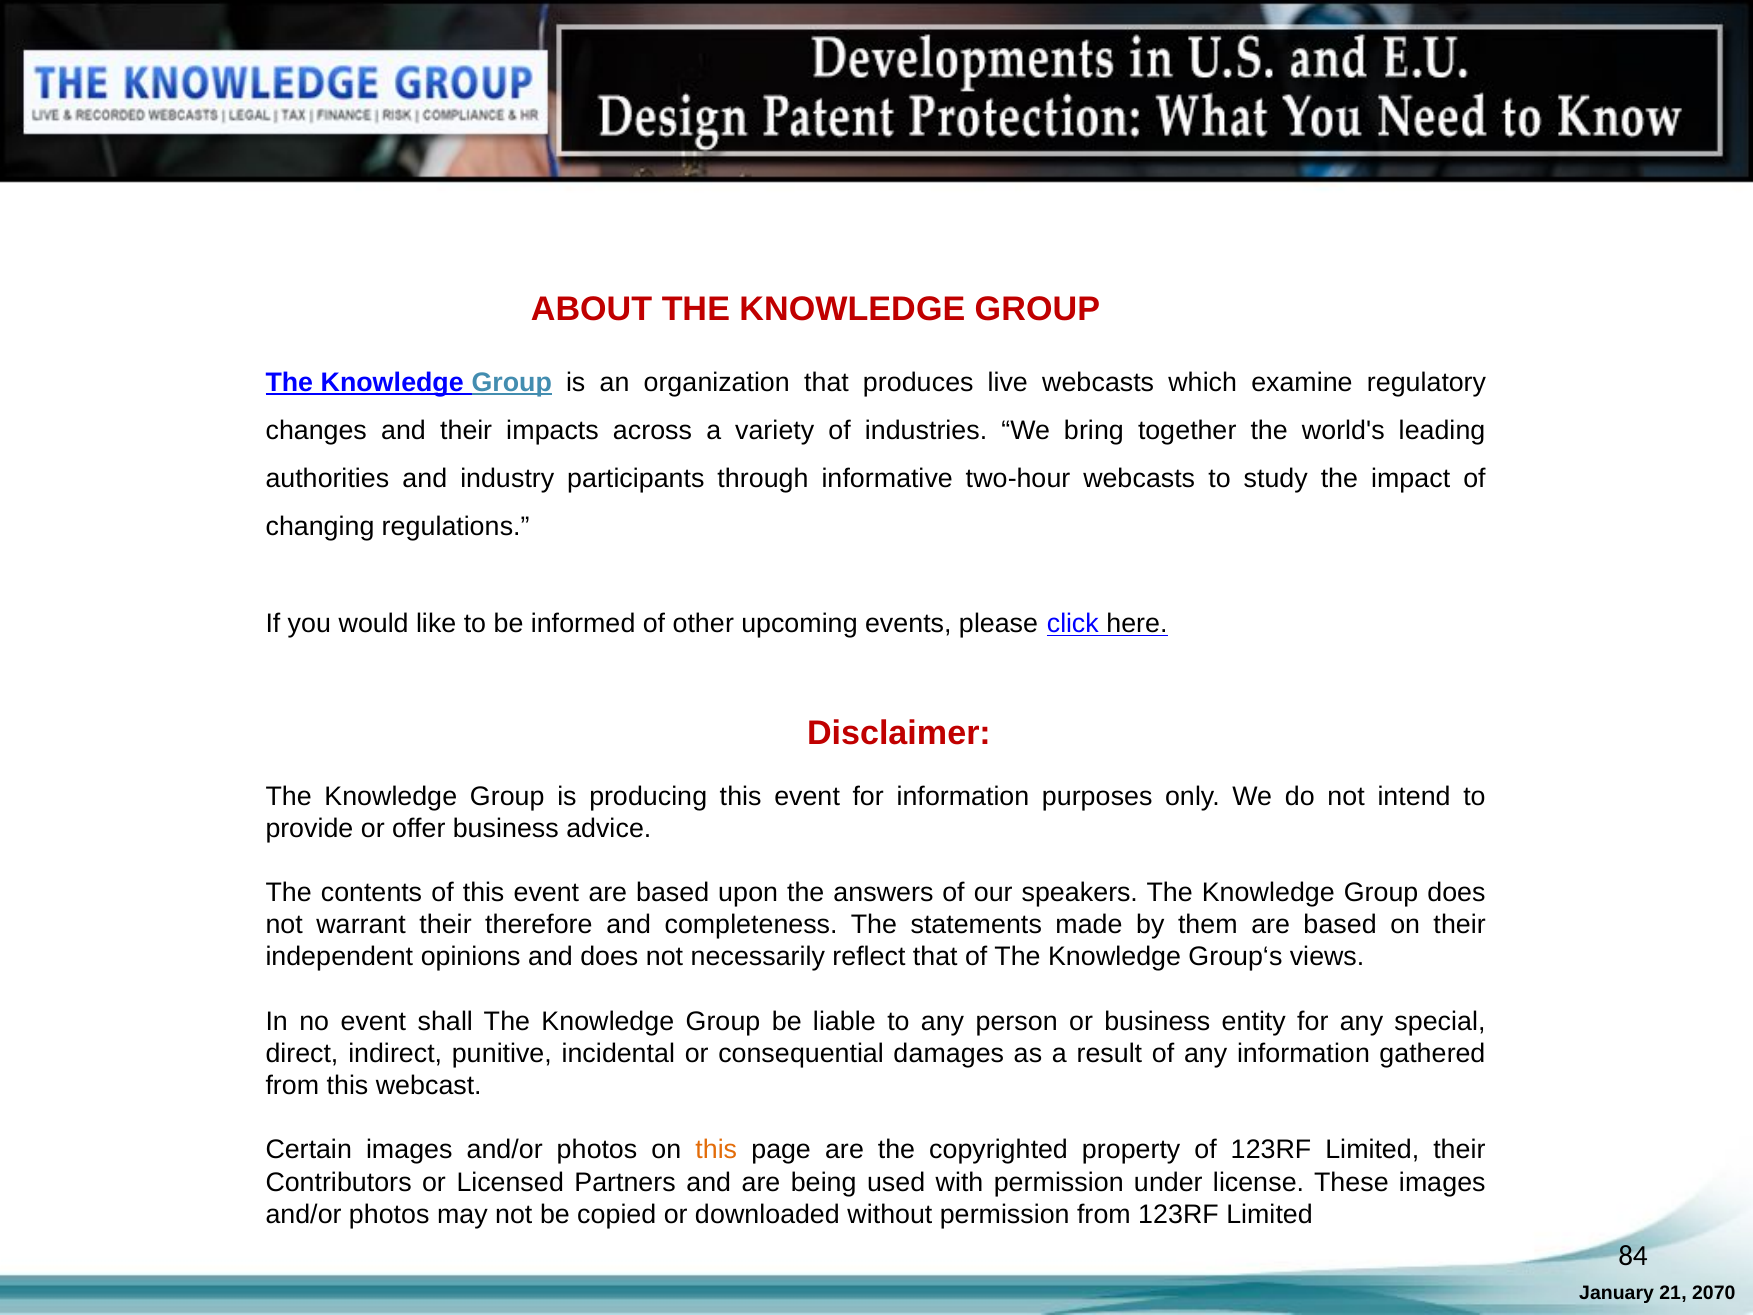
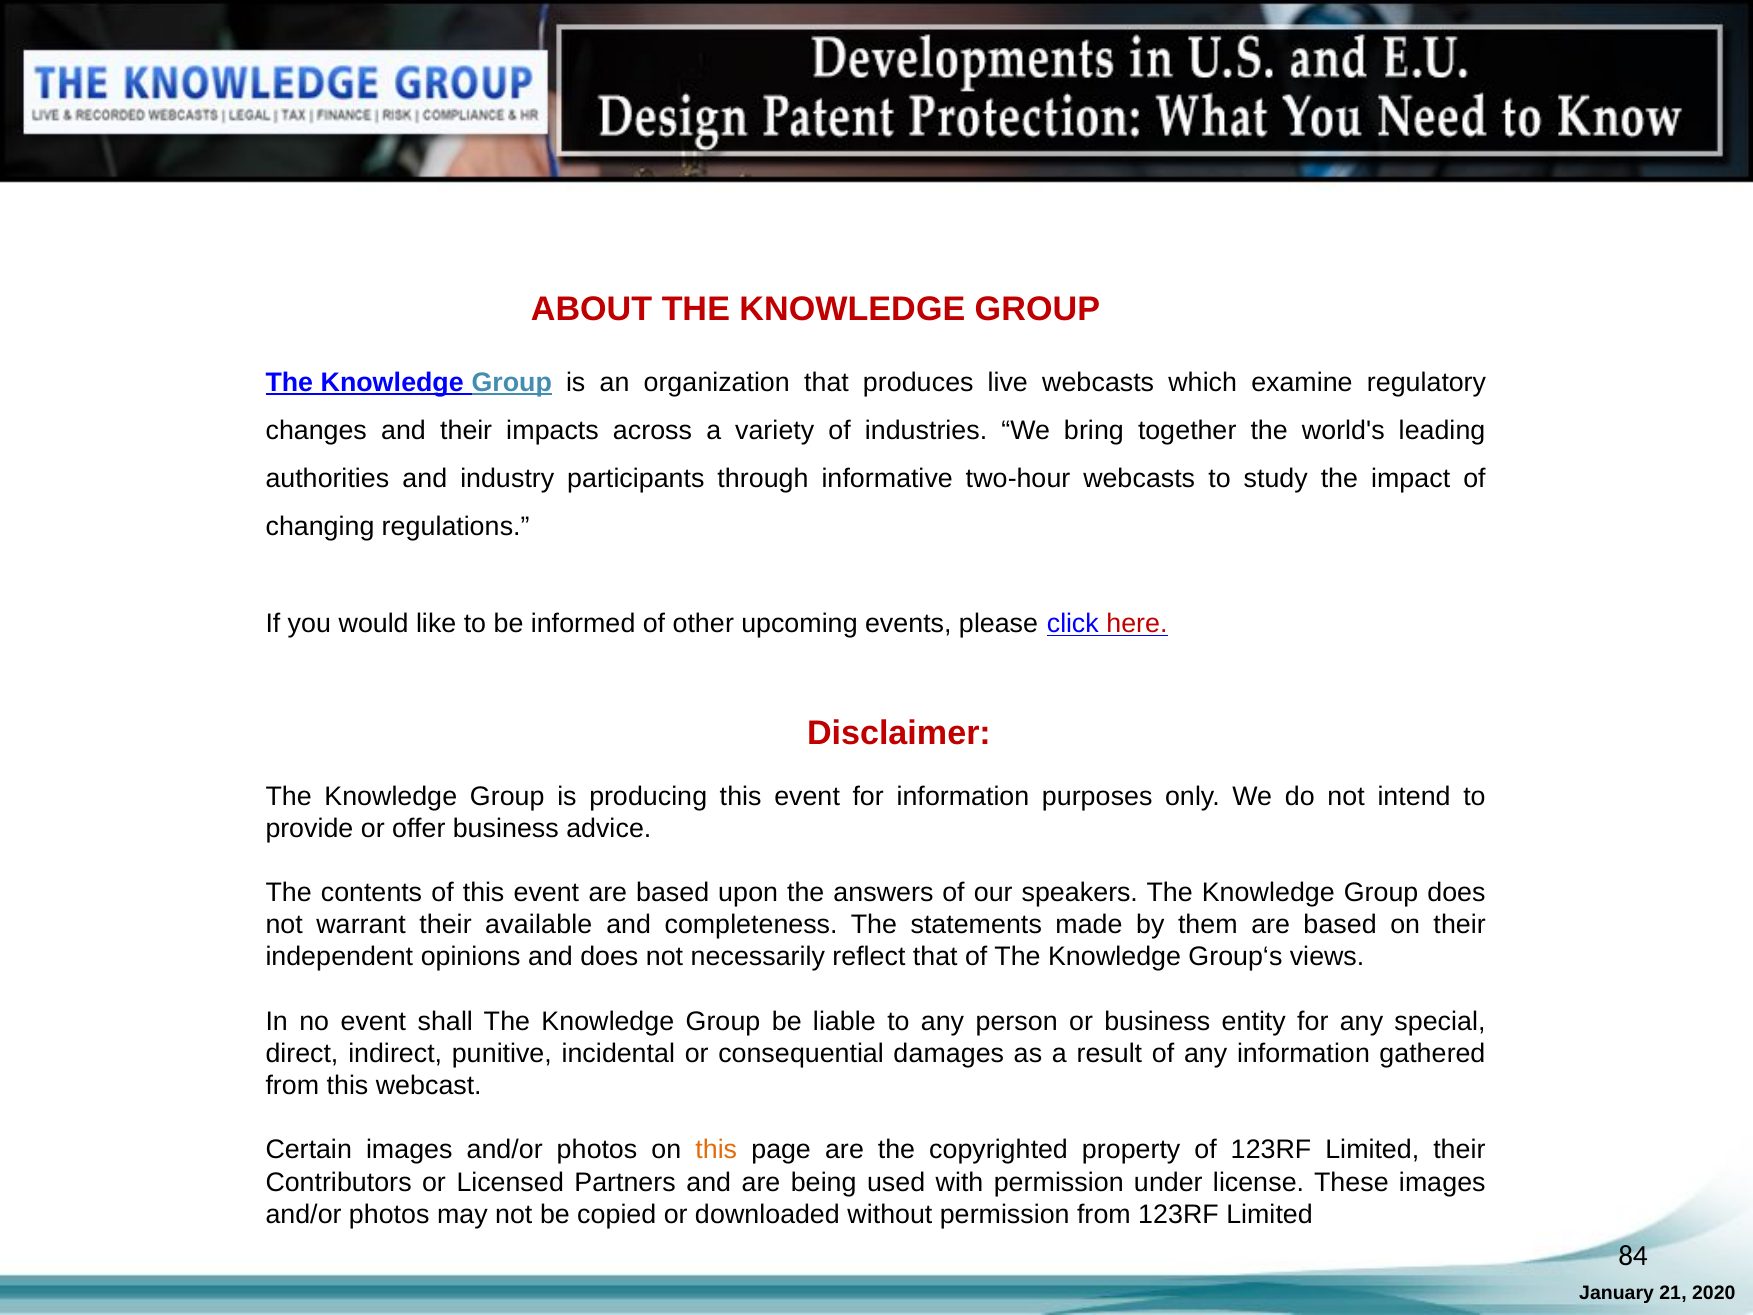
here colour: black -> red
therefore: therefore -> available
2070: 2070 -> 2020
